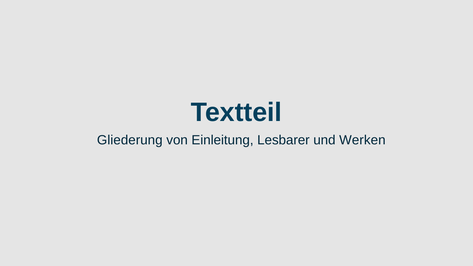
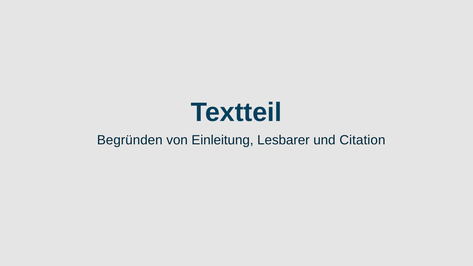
Gliederung: Gliederung -> Begründen
Werken: Werken -> Citation
